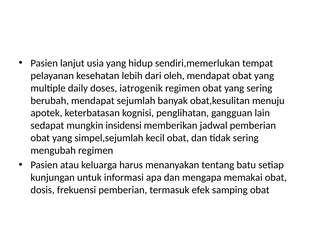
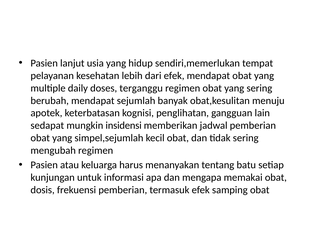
dari oleh: oleh -> efek
iatrogenik: iatrogenik -> terganggu
